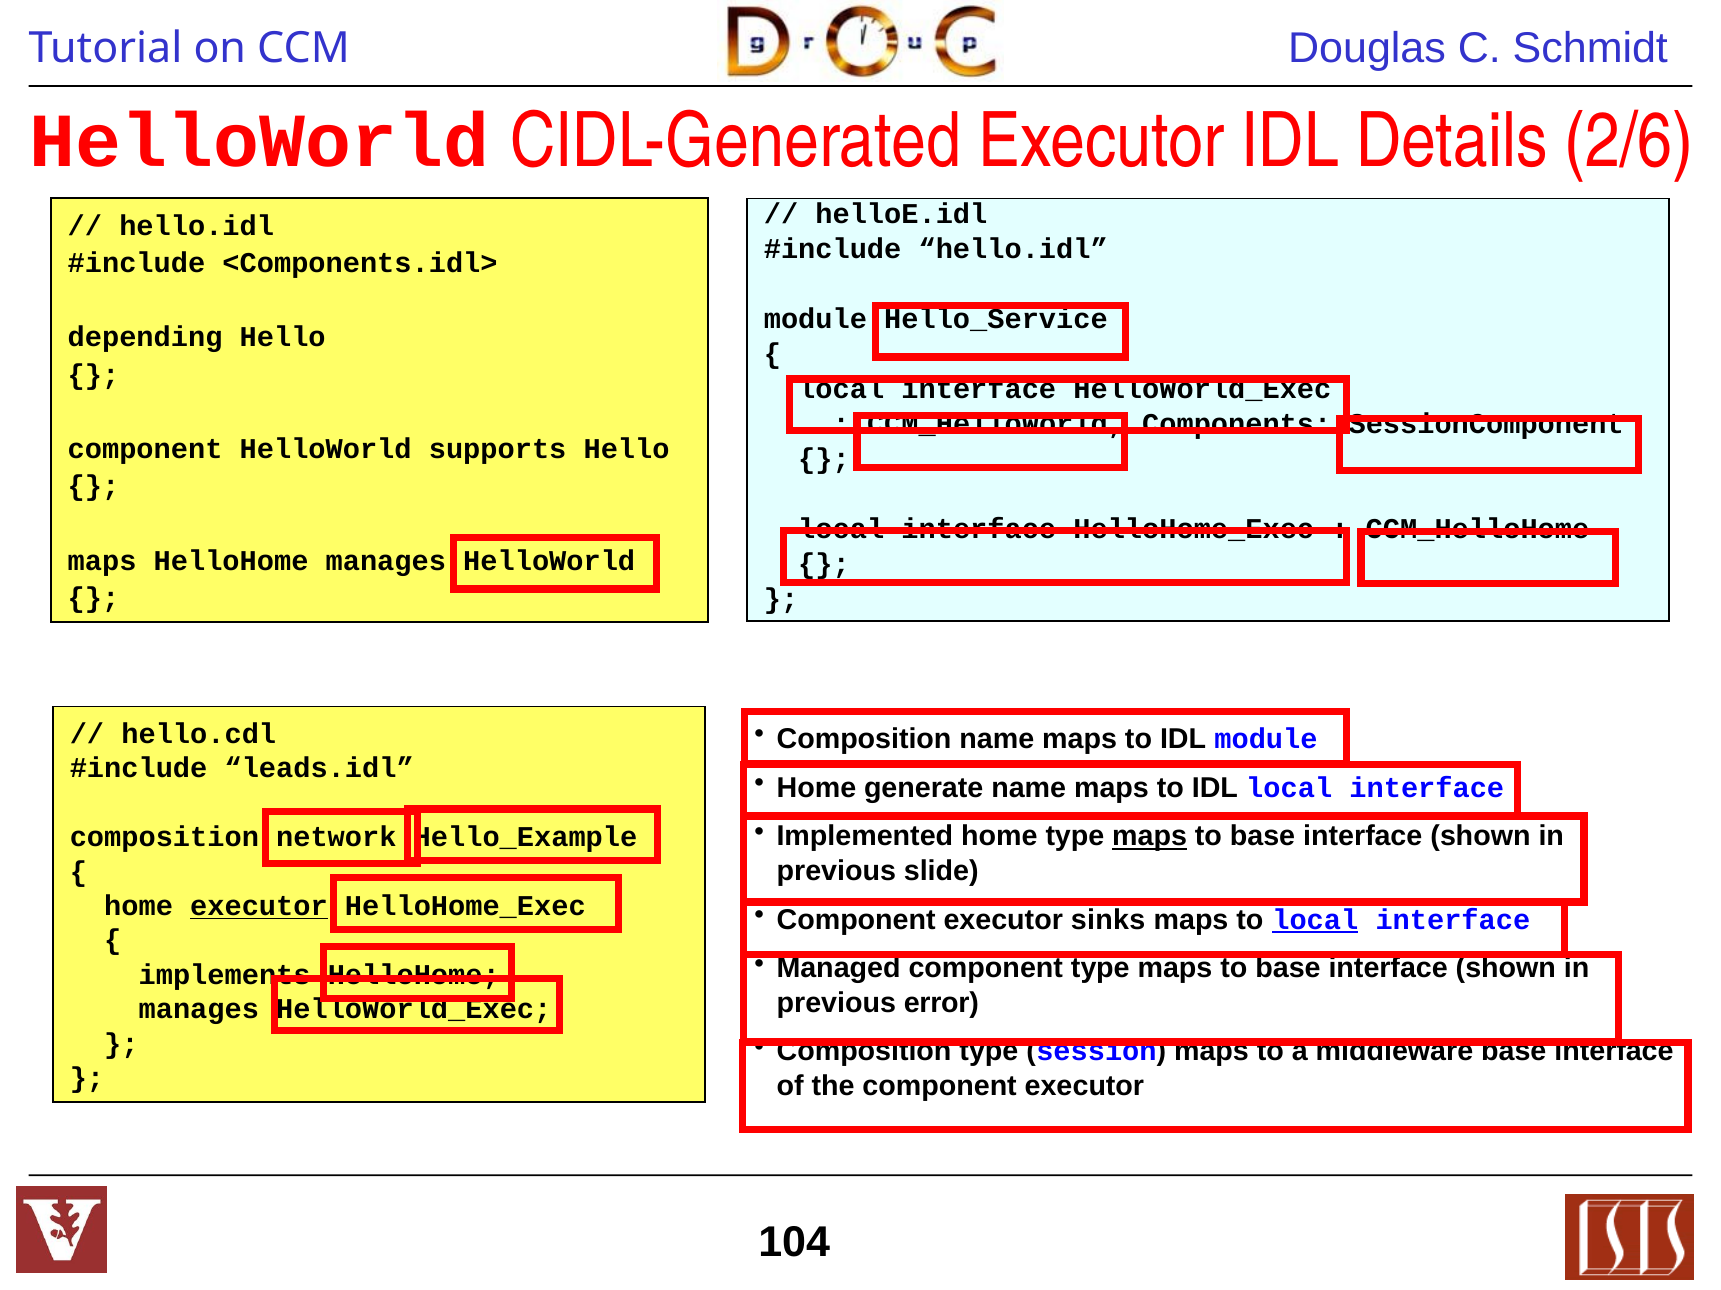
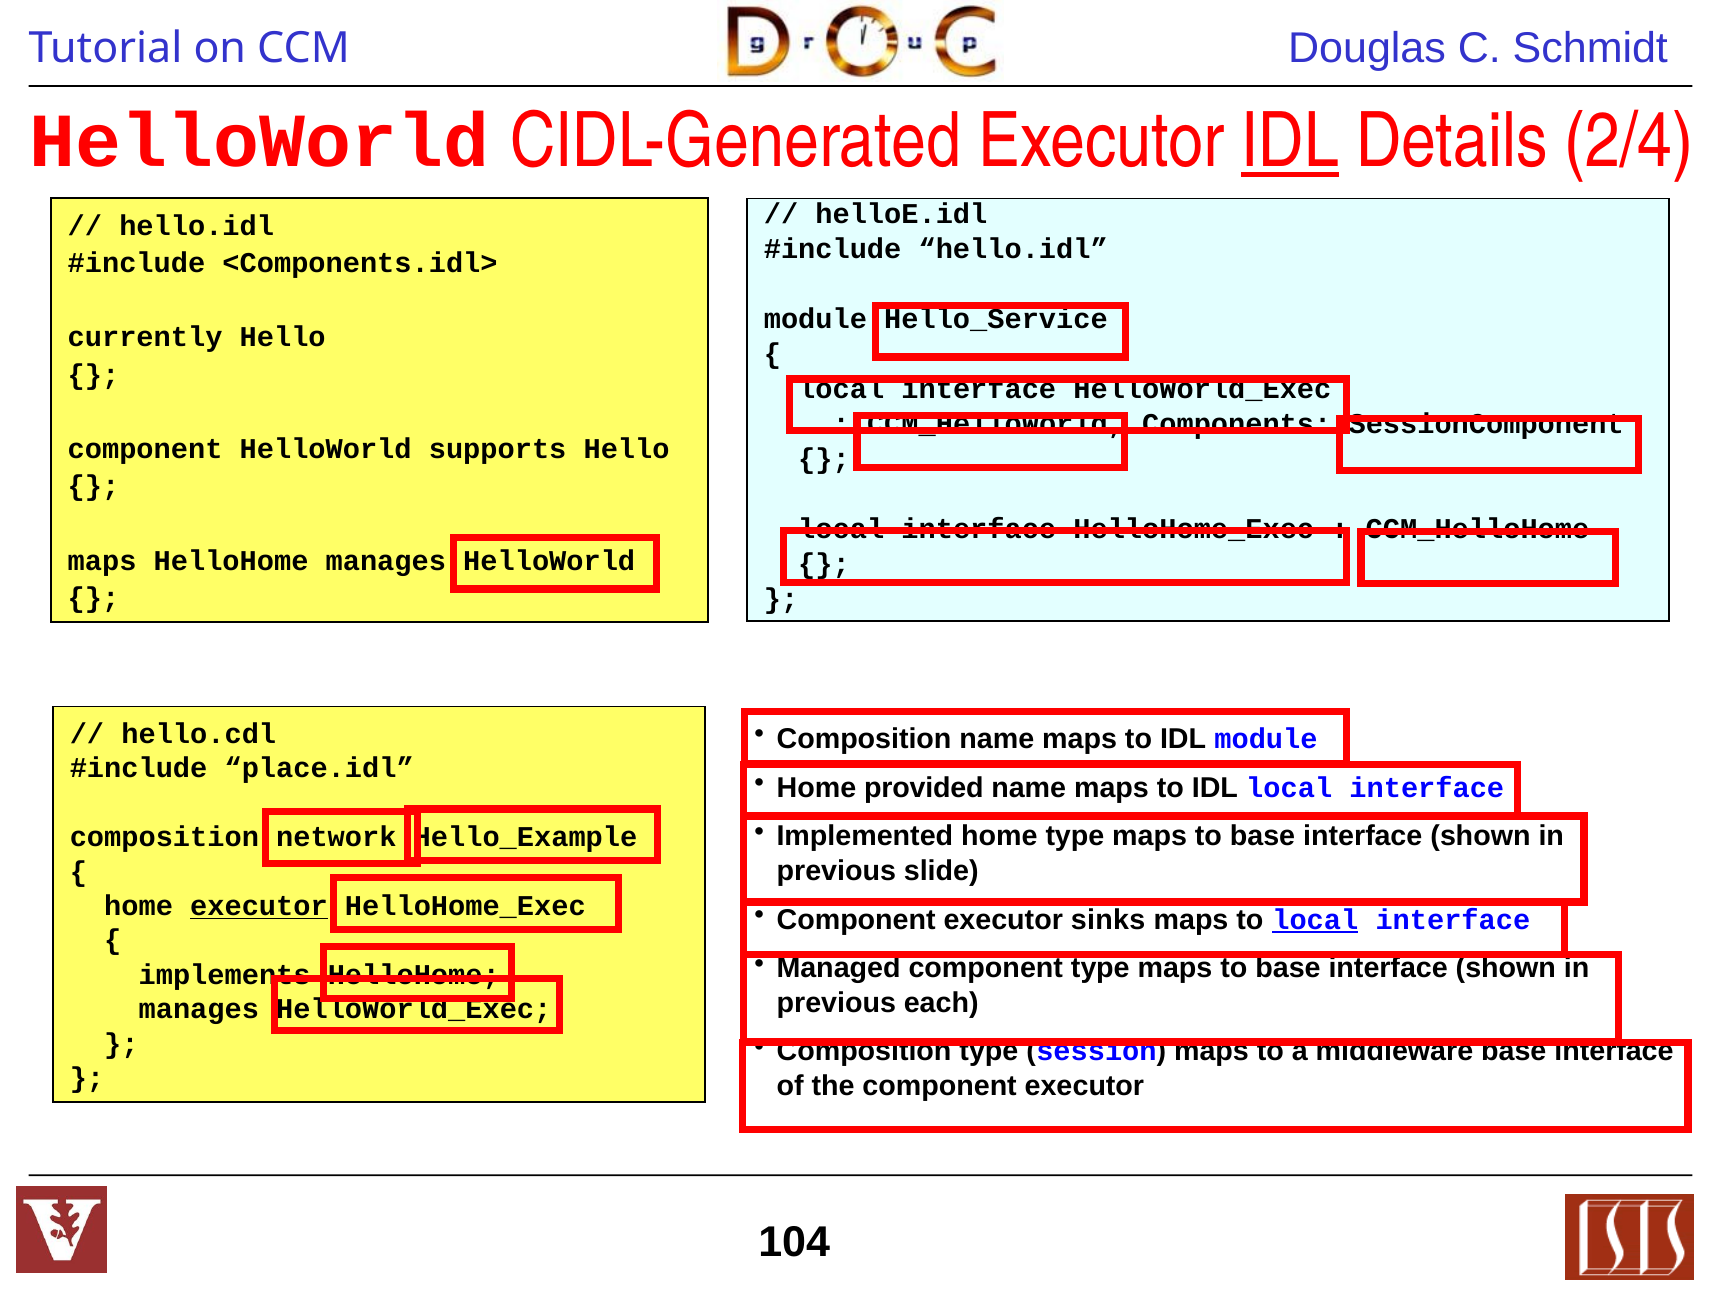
IDL at (1290, 142) underline: none -> present
2/6: 2/6 -> 2/4
depending: depending -> currently
leads.idl: leads.idl -> place.idl
generate: generate -> provided
maps at (1150, 837) underline: present -> none
error: error -> each
